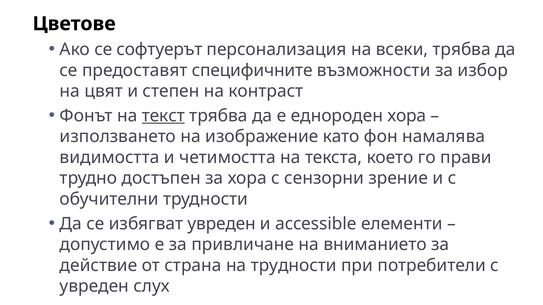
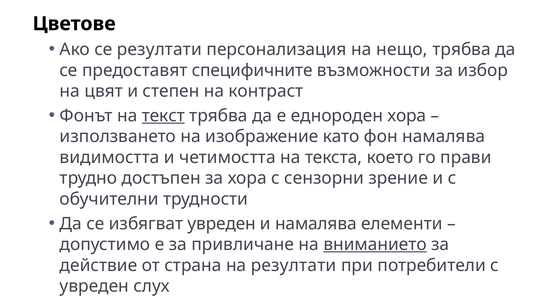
се софтуерът: софтуерът -> резултати
всеки: всеки -> нещо
и accessible: accessible -> намалява
вниманието underline: none -> present
на трудности: трудности -> резултати
